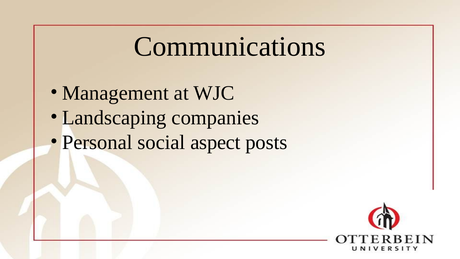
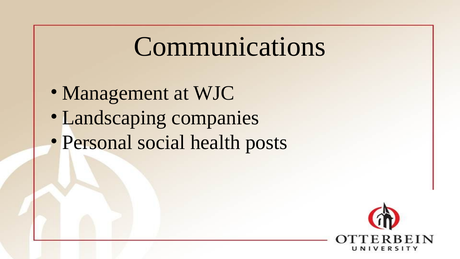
aspect: aspect -> health
